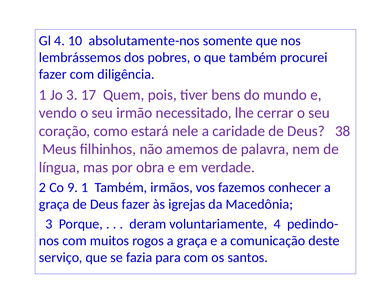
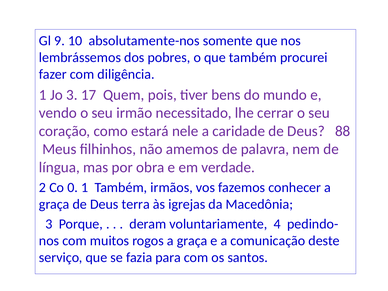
Gl 4: 4 -> 9
38: 38 -> 88
9: 9 -> 0
Deus fazer: fazer -> terra
